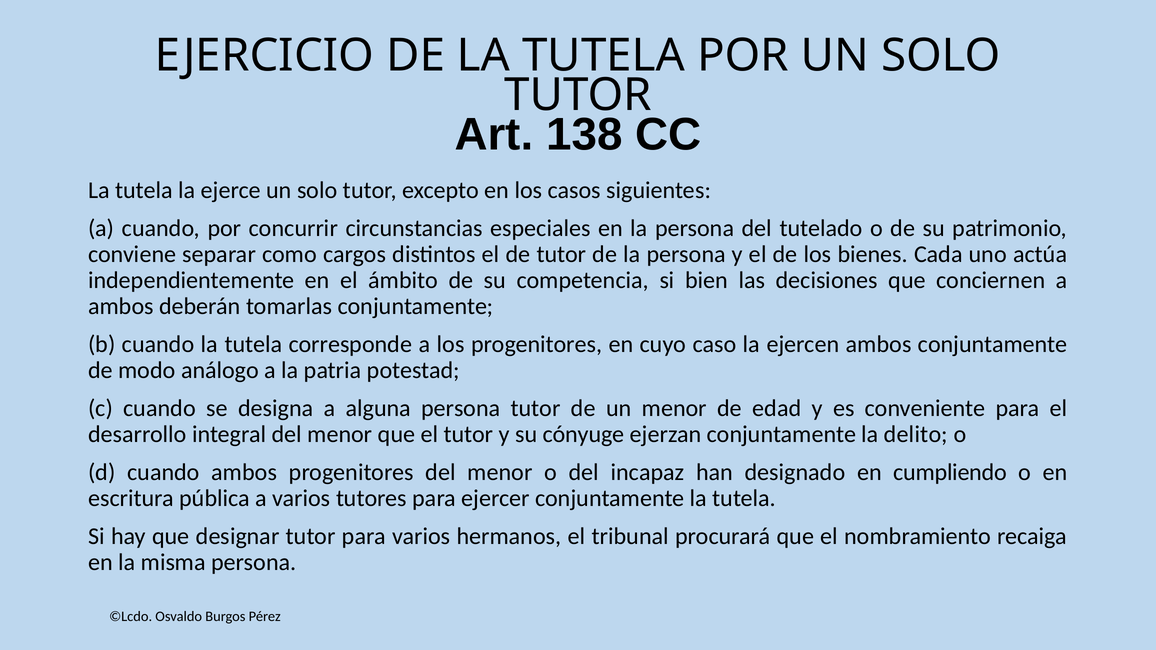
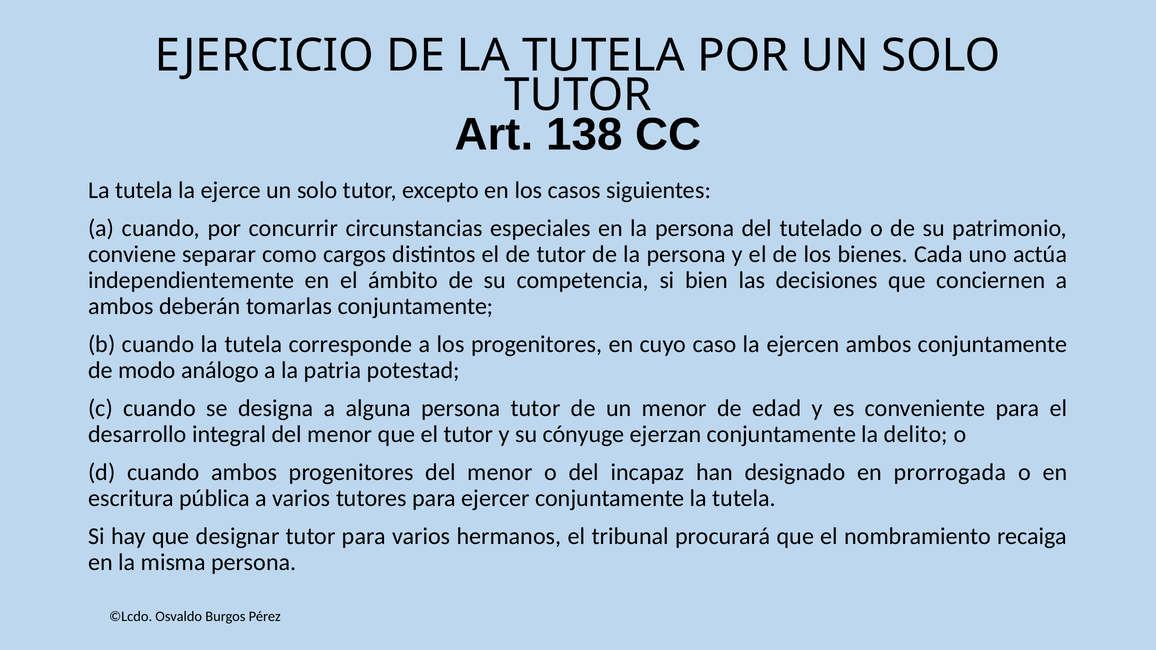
cumpliendo: cumpliendo -> prorrogada
